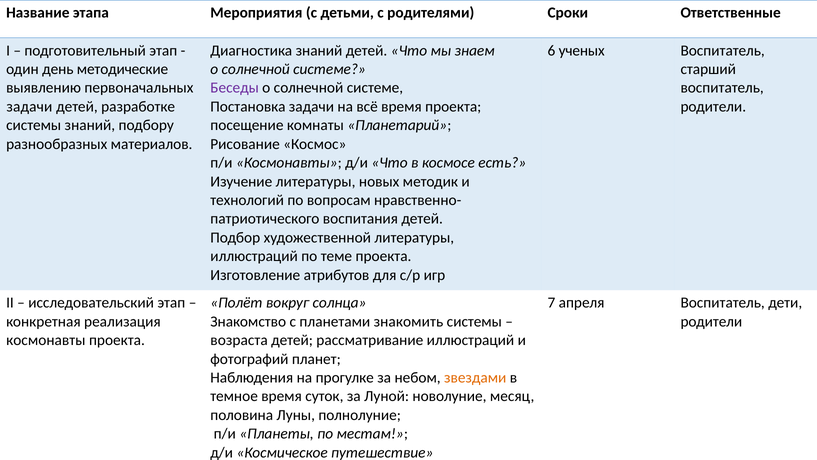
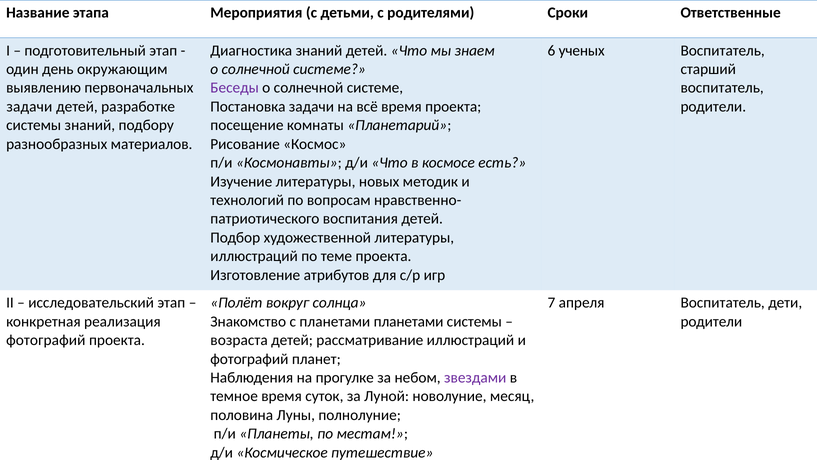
методические: методические -> окружающим
планетами знакомить: знакомить -> планетами
космонавты at (46, 340): космонавты -> фотографий
звездами colour: orange -> purple
